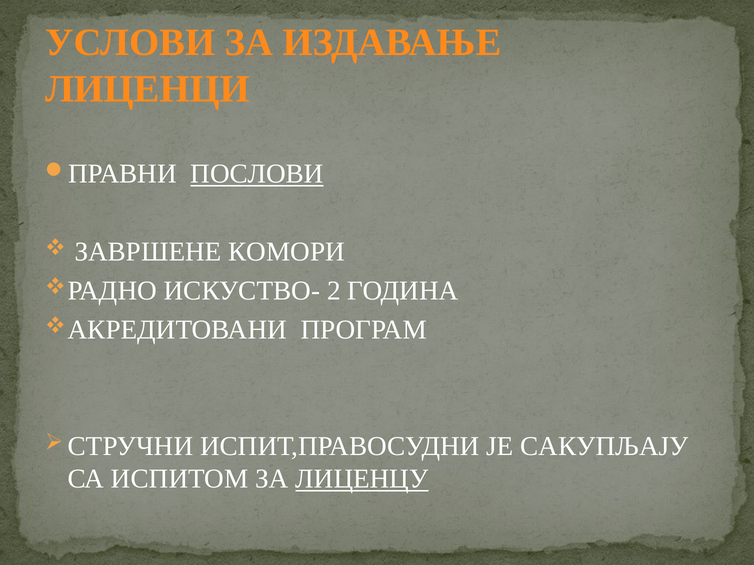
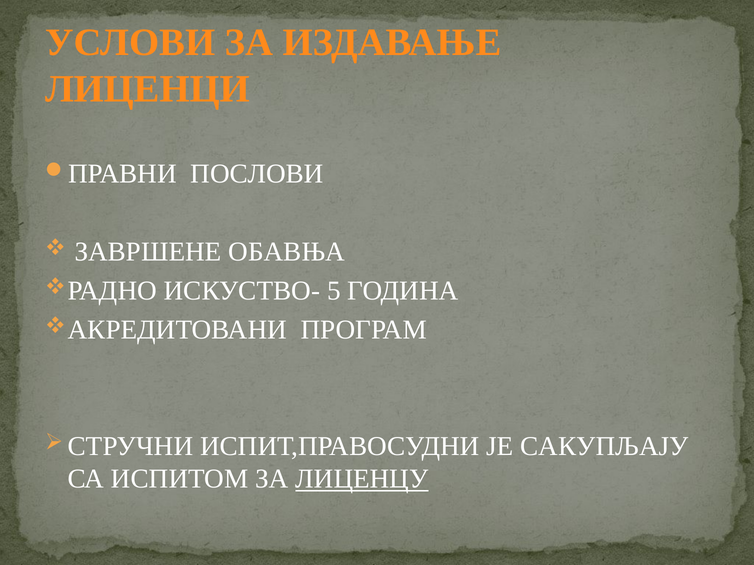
ПОСЛОВИ underline: present -> none
КОМОРИ: КОМОРИ -> ОБАВЊА
2: 2 -> 5
